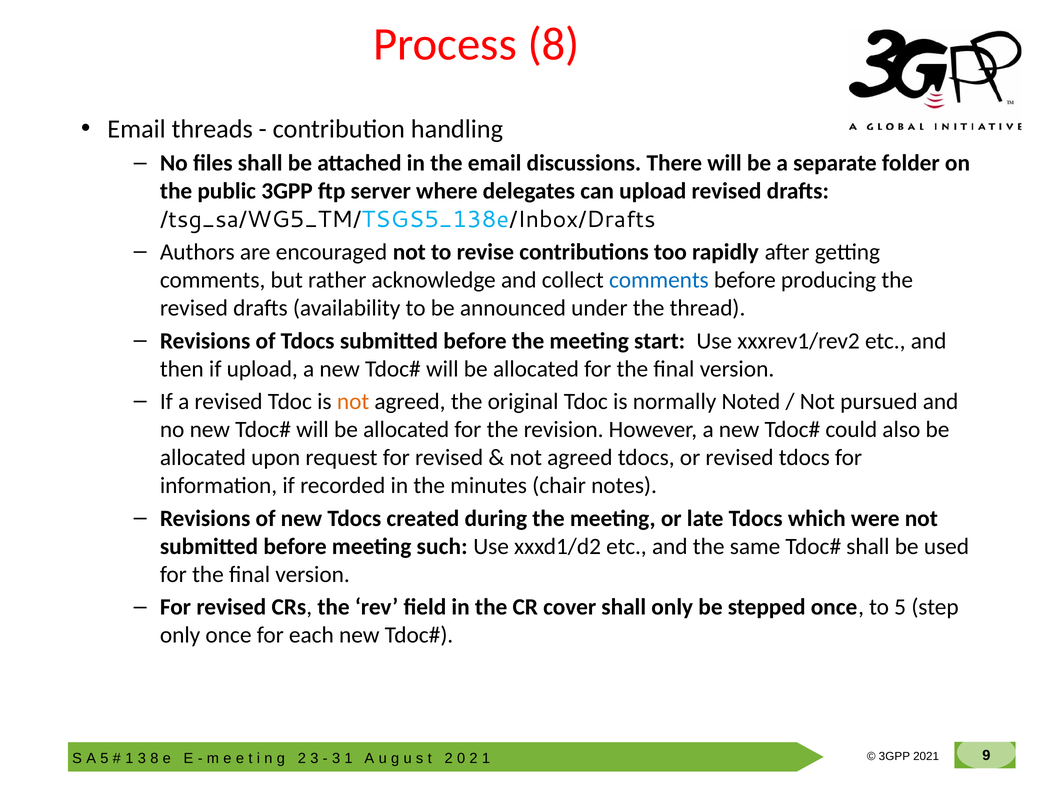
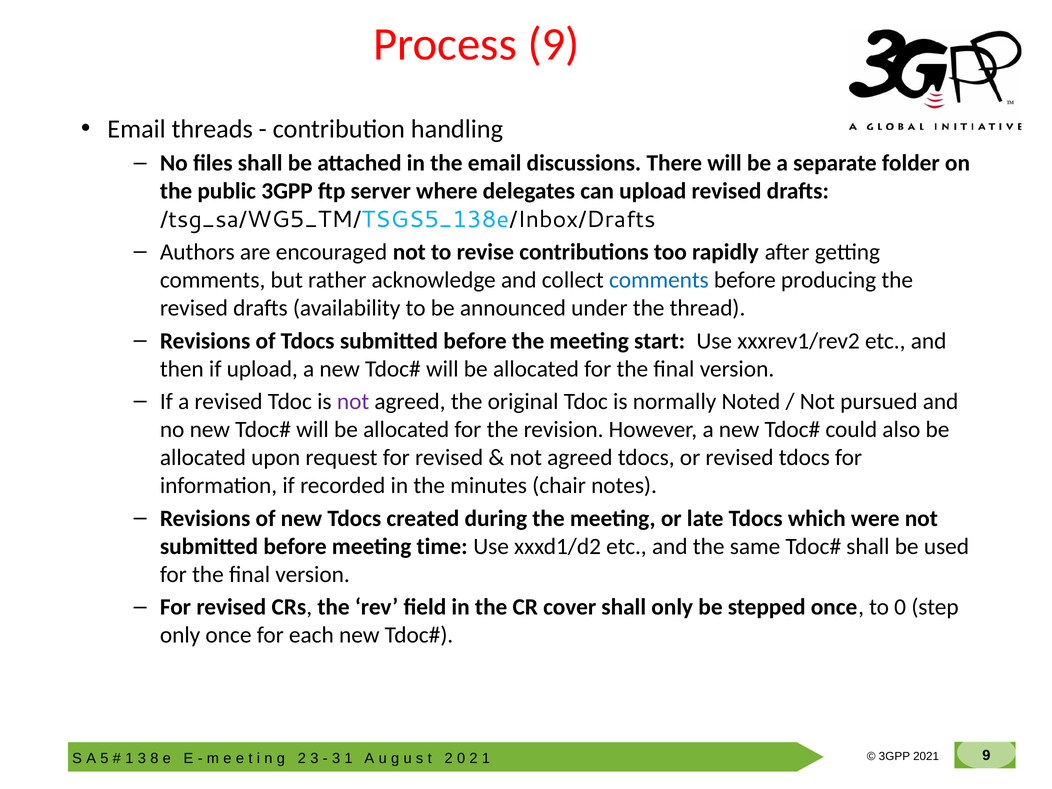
Process 8: 8 -> 9
not at (353, 402) colour: orange -> purple
such: such -> time
to 5: 5 -> 0
